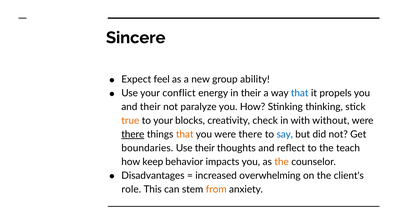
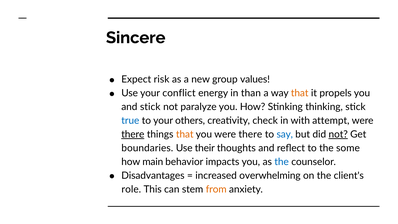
feel: feel -> risk
ability: ability -> values
in their: their -> than
that at (300, 93) colour: blue -> orange
and their: their -> stick
true colour: orange -> blue
blocks: blocks -> others
without: without -> attempt
not at (338, 134) underline: none -> present
teach: teach -> some
keep: keep -> main
the at (282, 162) colour: orange -> blue
